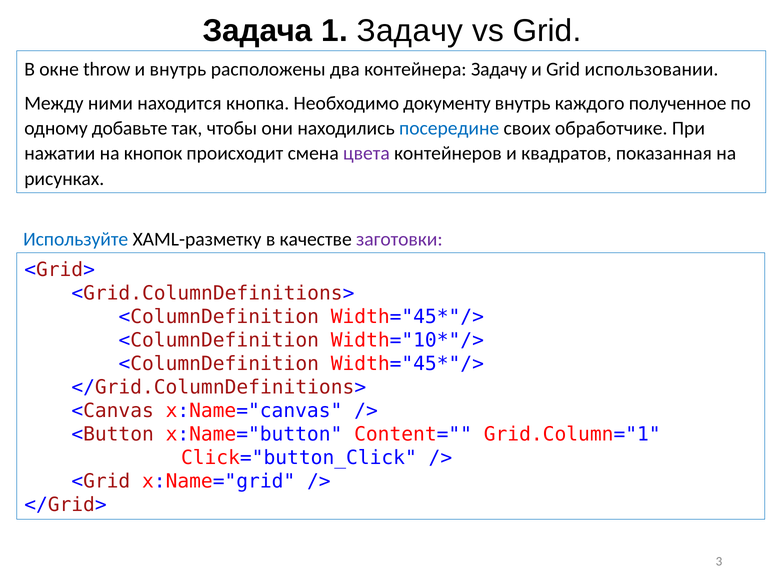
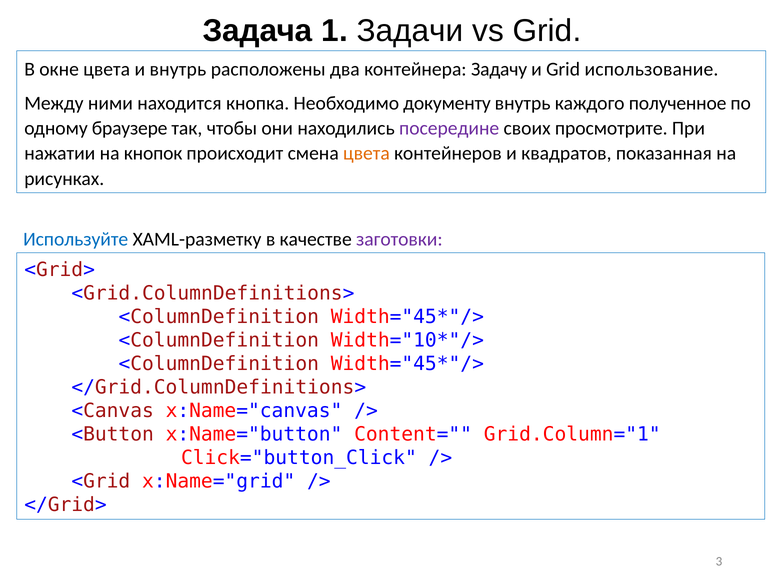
1 Задачу: Задачу -> Задачи
окне throw: throw -> цвета
использовании: использовании -> использование
добавьте: добавьте -> браузере
посередине colour: blue -> purple
обработчике: обработчике -> просмотрите
цвета at (366, 153) colour: purple -> orange
